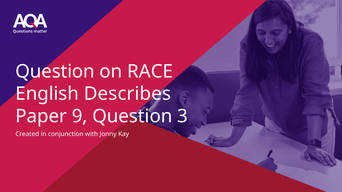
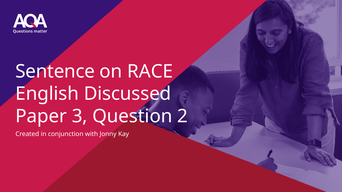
Question at (55, 72): Question -> Sentence
Describes: Describes -> Discussed
9: 9 -> 3
3: 3 -> 2
